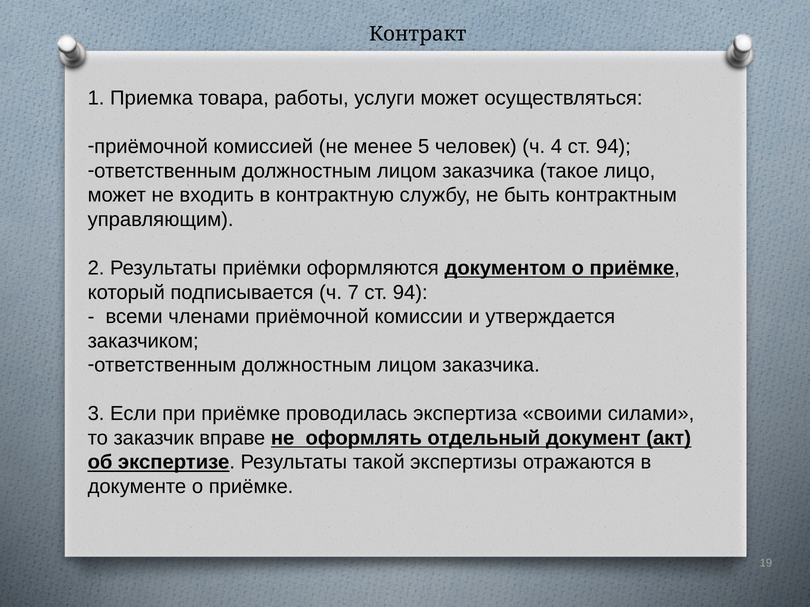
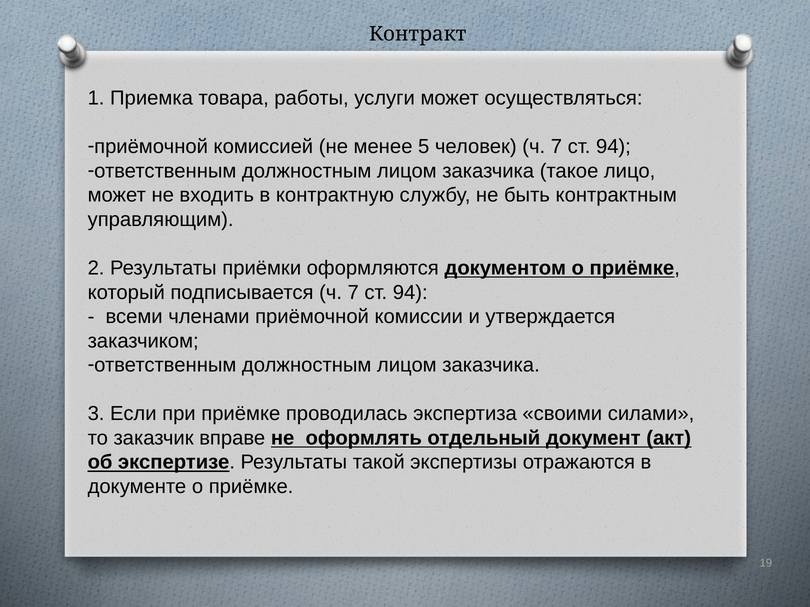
человек ч 4: 4 -> 7
